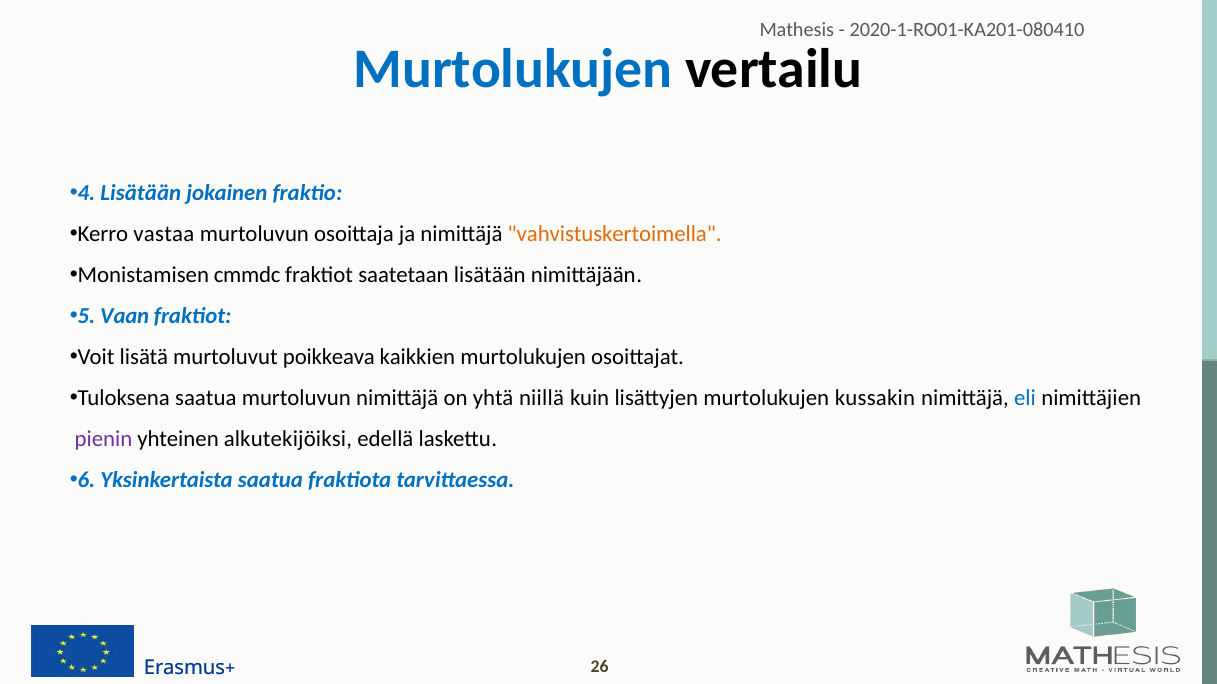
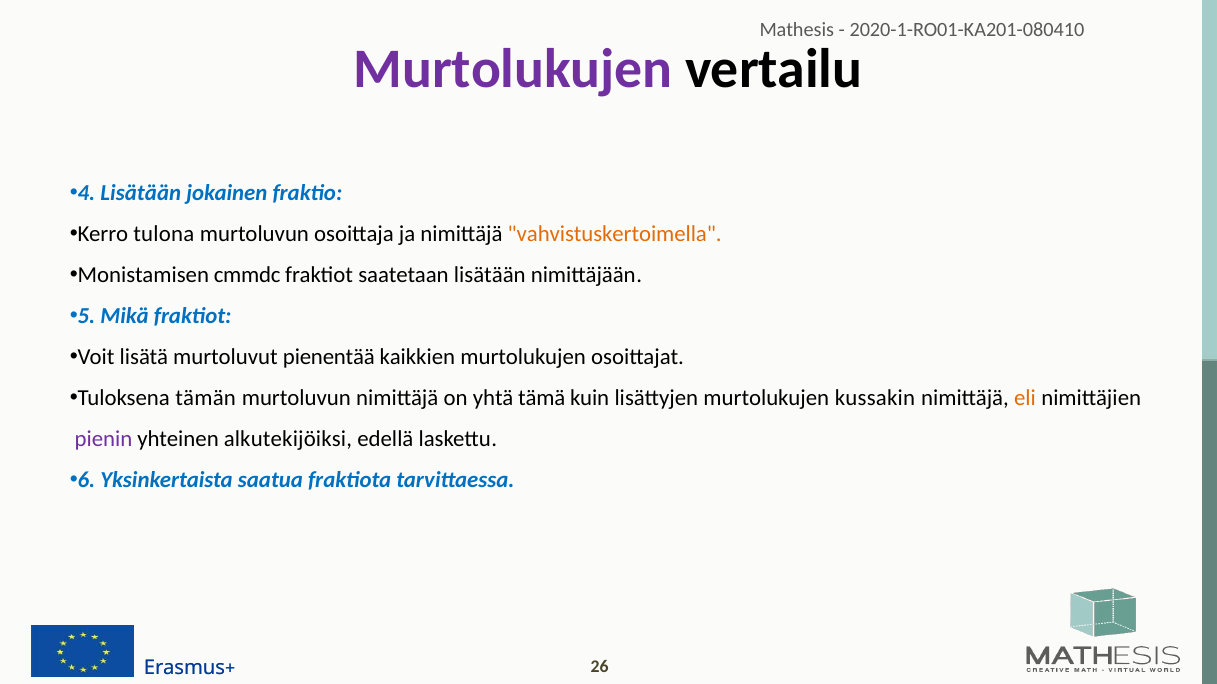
Murtolukujen at (513, 69) colour: blue -> purple
vastaa: vastaa -> tulona
Vaan: Vaan -> Mikä
poikkeava: poikkeava -> pienentää
Tuloksena saatua: saatua -> tämän
niillä: niillä -> tämä
eli colour: blue -> orange
